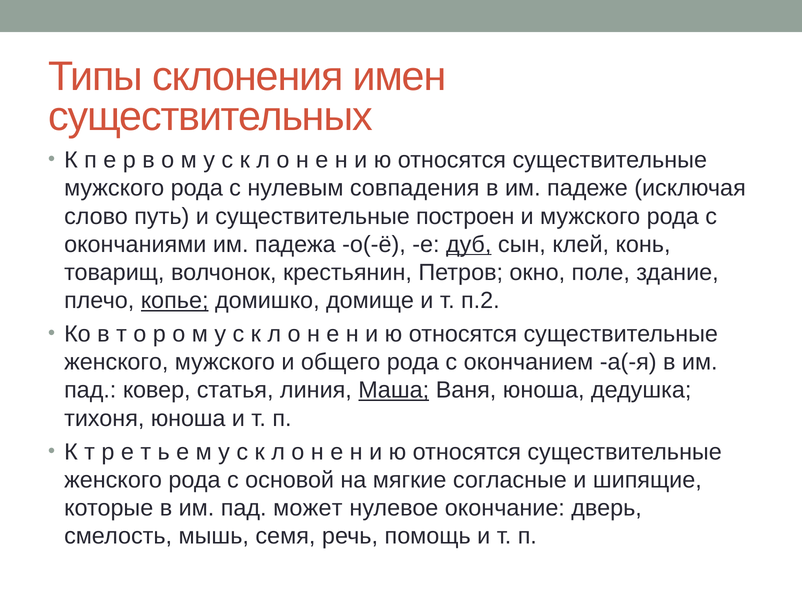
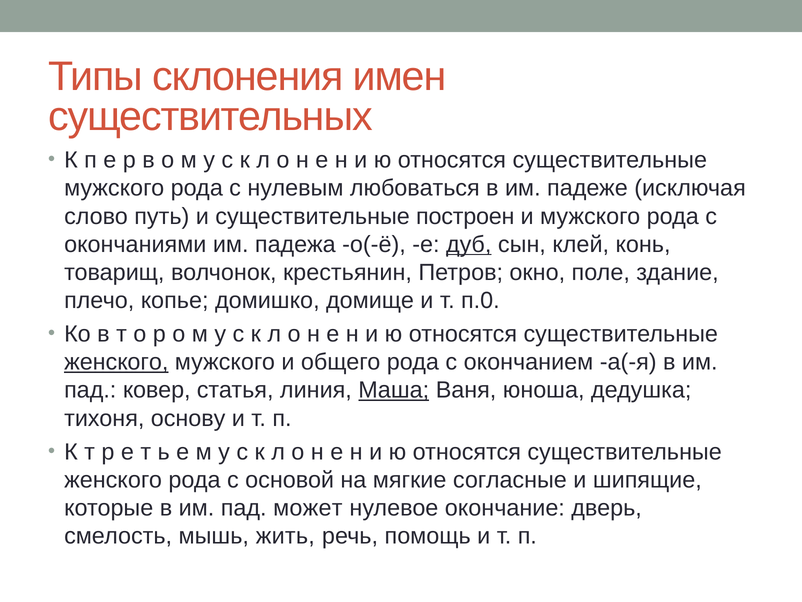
совпадения: совпадения -> любоваться
копье underline: present -> none
п.2: п.2 -> п.0
женского at (116, 362) underline: none -> present
тихоня юноша: юноша -> основу
семя: семя -> жить
